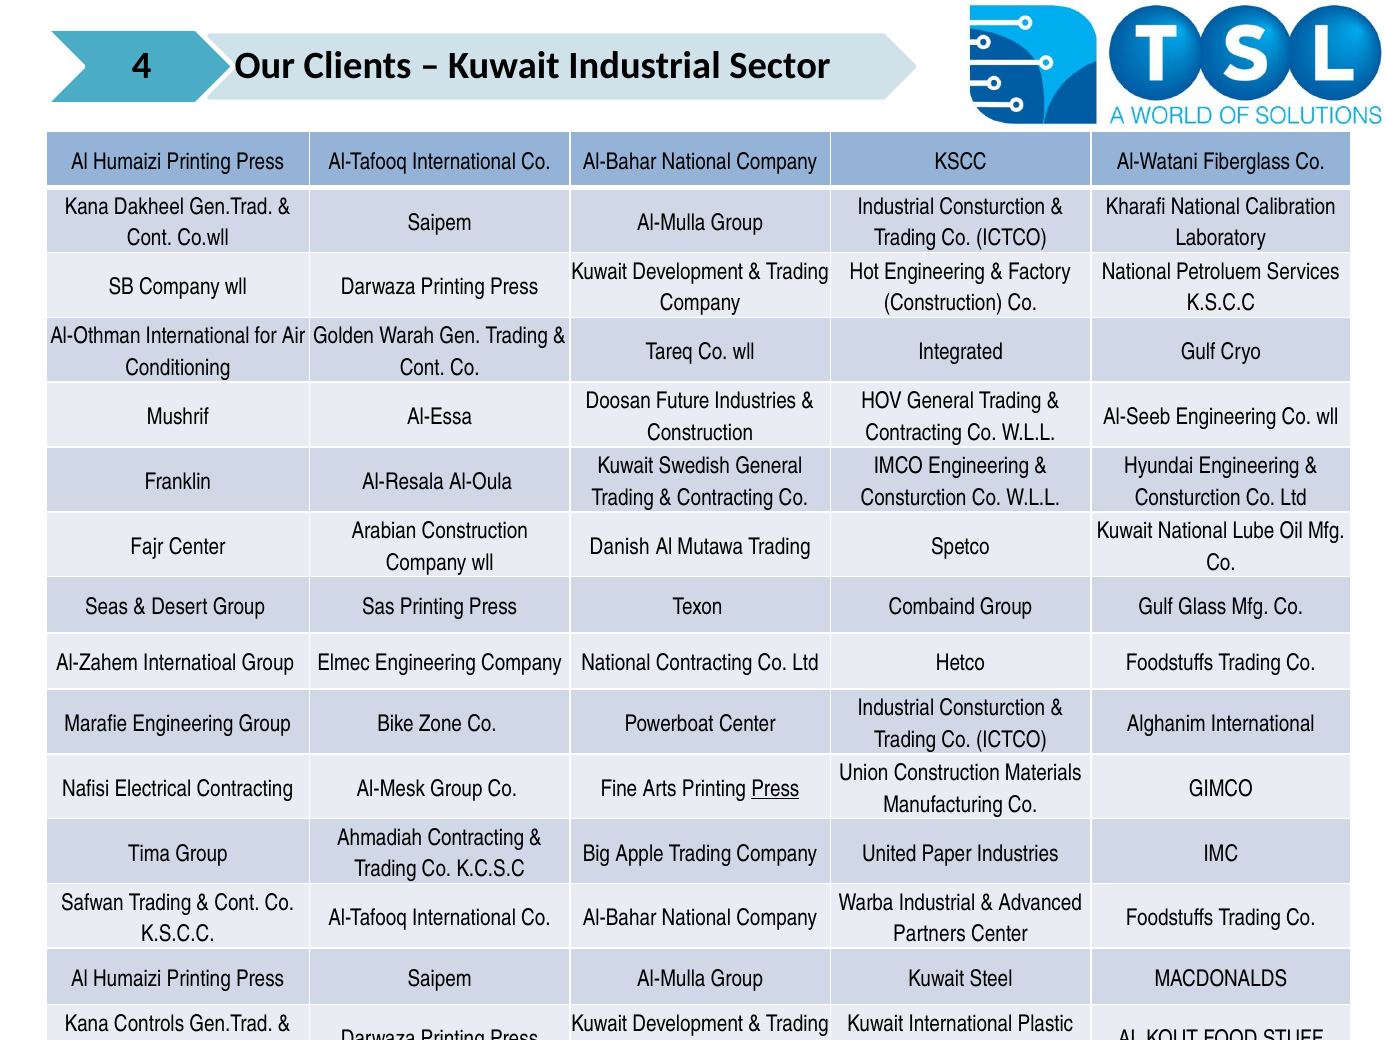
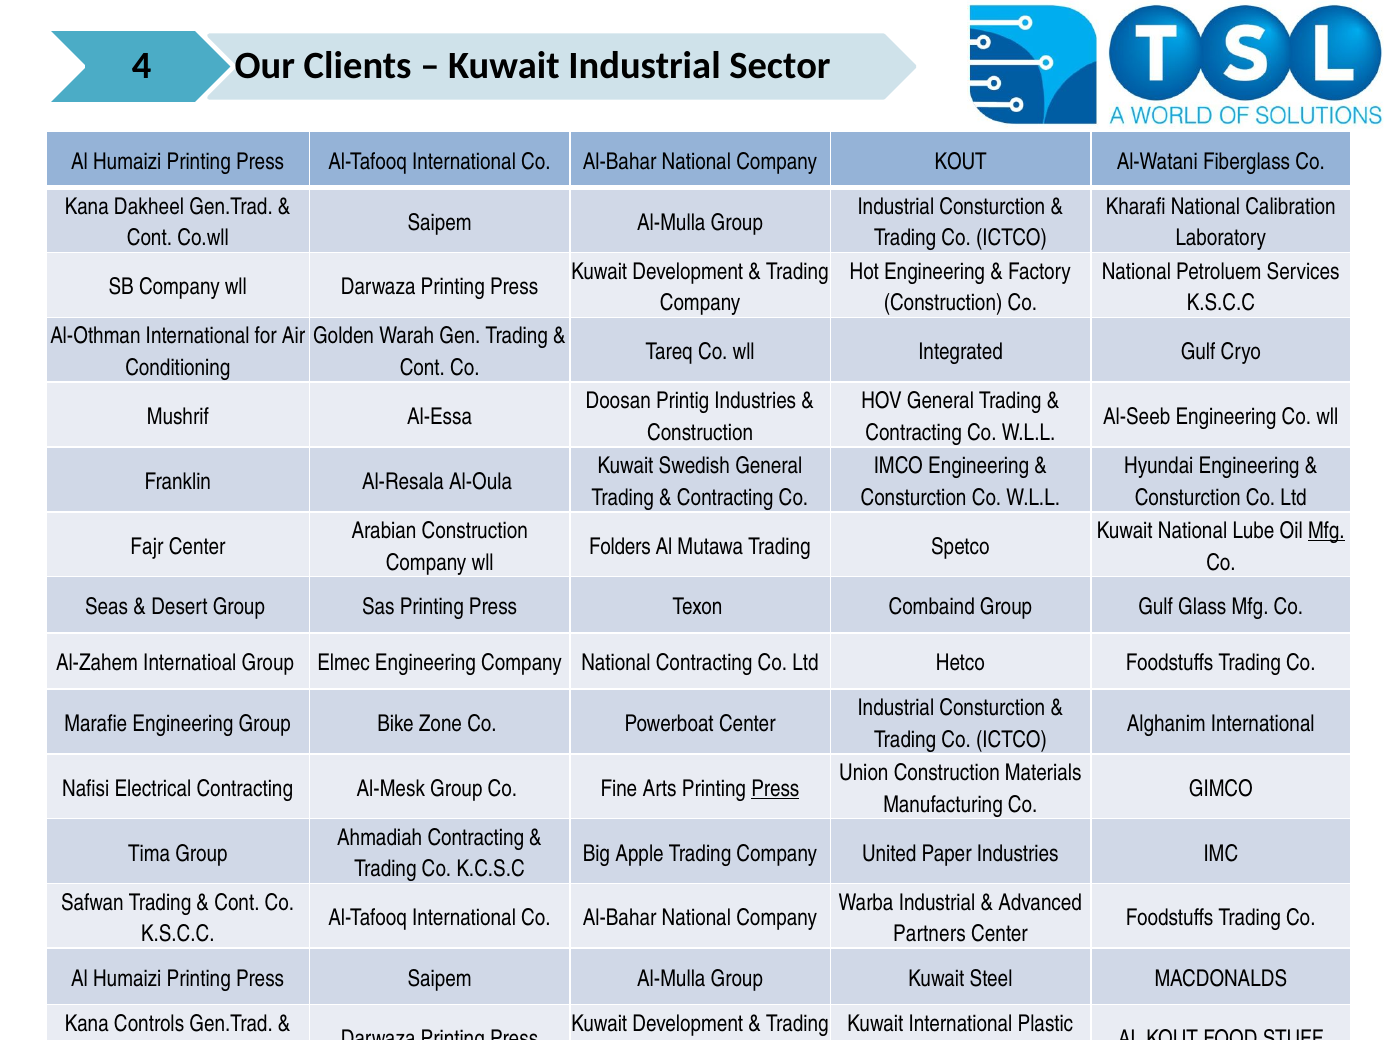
Company KSCC: KSCC -> KOUT
Future: Future -> Printig
Mfg at (1326, 530) underline: none -> present
Danish: Danish -> Folders
